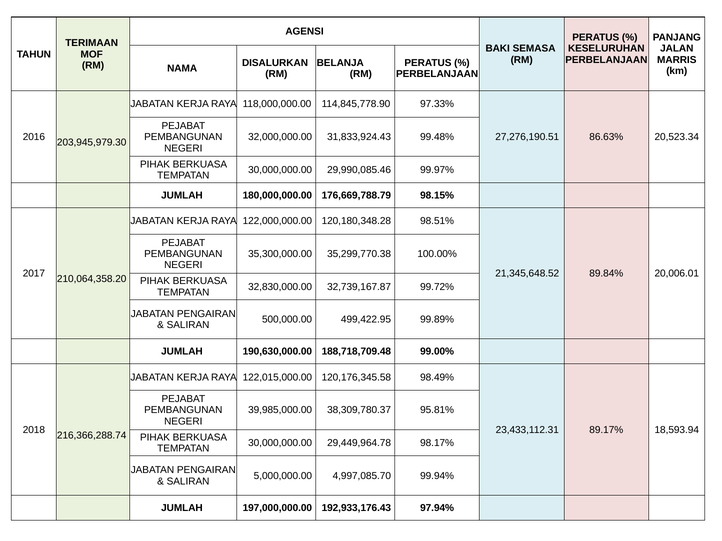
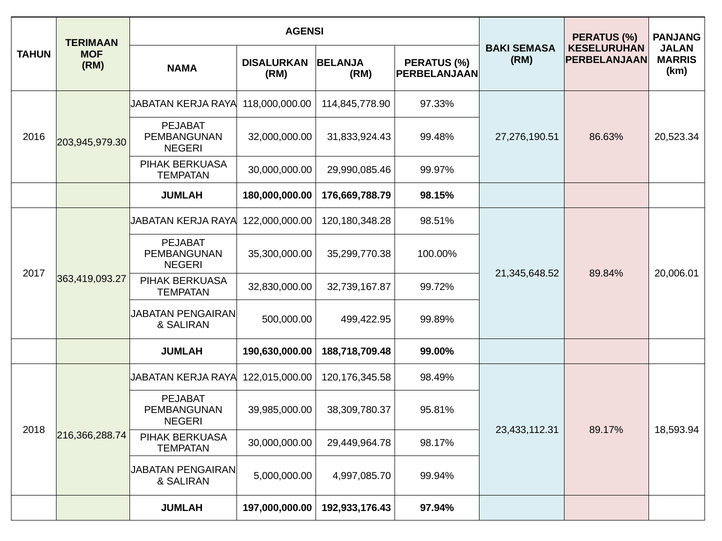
210,064,358.20: 210,064,358.20 -> 363,419,093.27
